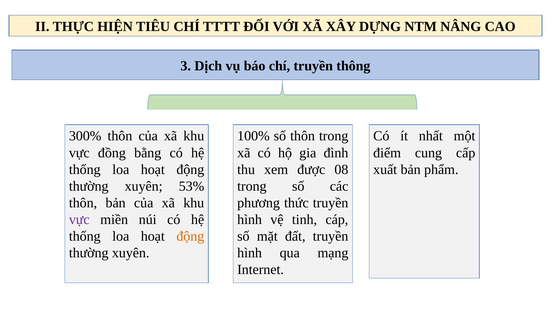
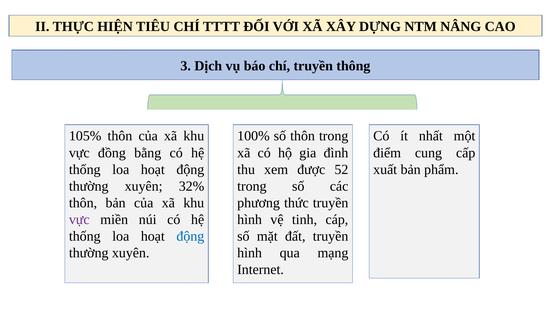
300%: 300% -> 105%
08: 08 -> 52
53%: 53% -> 32%
động at (190, 236) colour: orange -> blue
